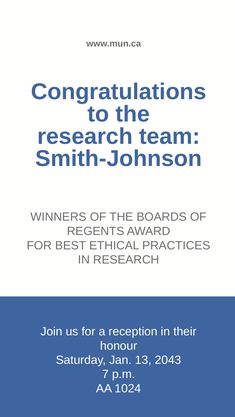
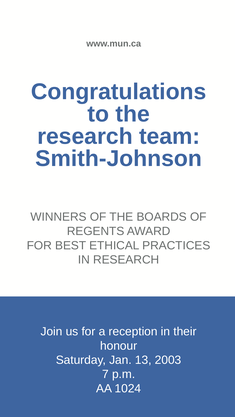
2043: 2043 -> 2003
